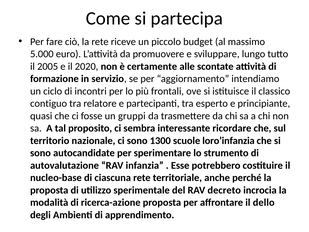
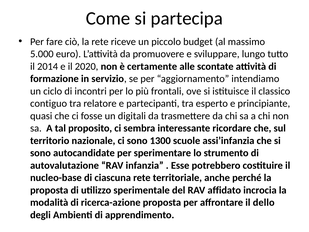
2005: 2005 -> 2014
gruppi: gruppi -> digitali
loro’infanzia: loro’infanzia -> assi’infanzia
decreto: decreto -> affidato
